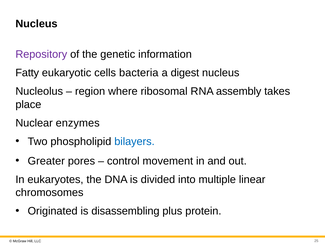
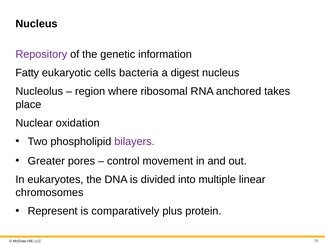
assembly: assembly -> anchored
enzymes: enzymes -> oxidation
bilayers colour: blue -> purple
Originated: Originated -> Represent
disassembling: disassembling -> comparatively
